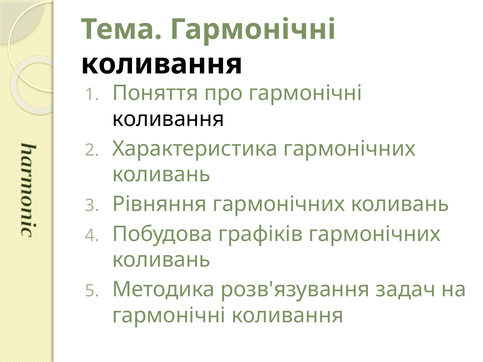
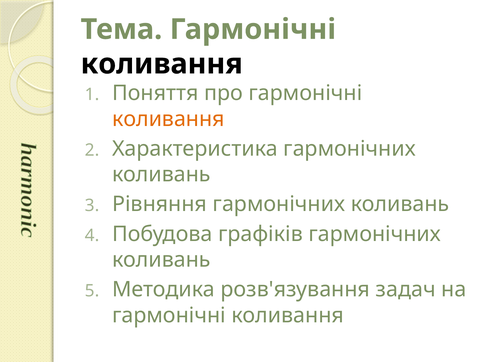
коливання at (168, 119) colour: black -> orange
